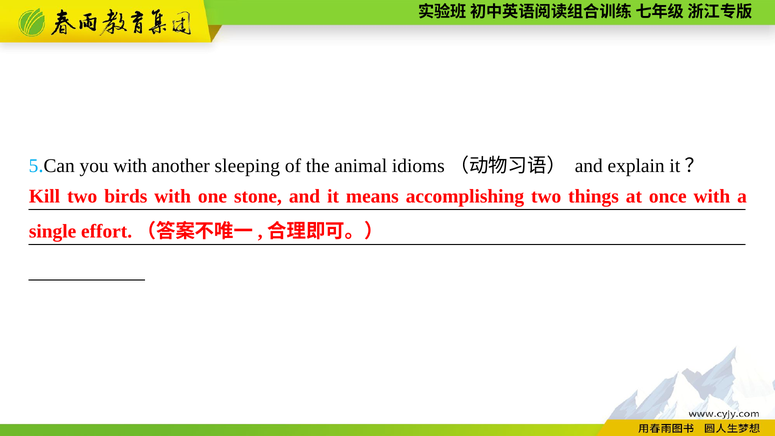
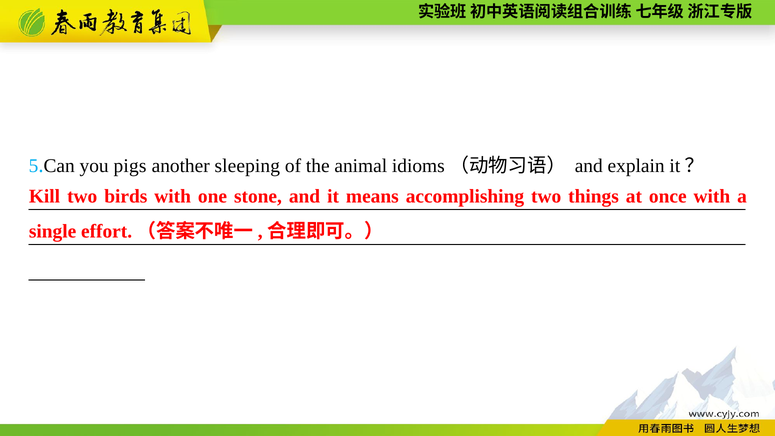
you with: with -> pigs
